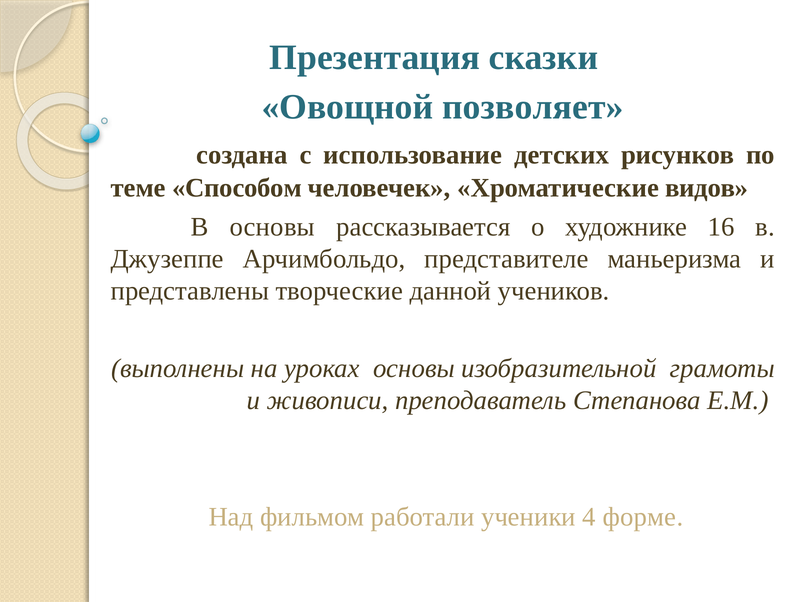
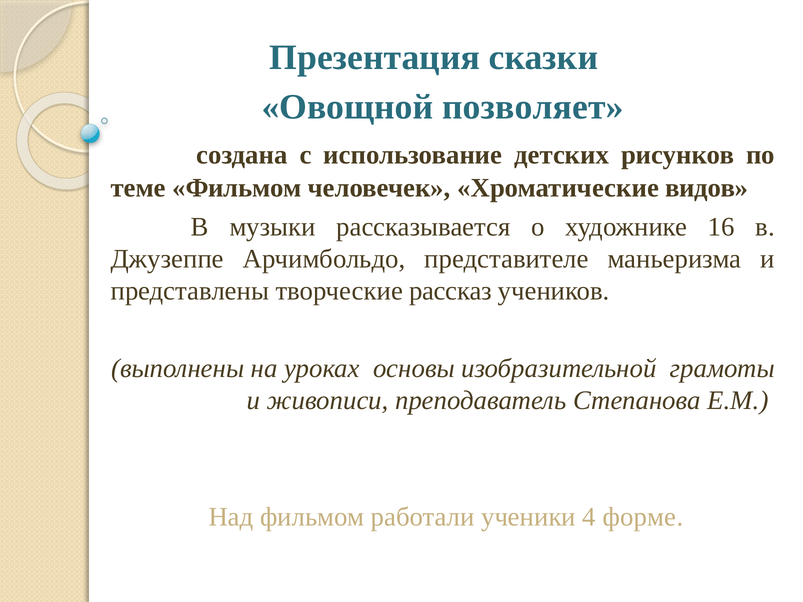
теме Способом: Способом -> Фильмом
В основы: основы -> музыки
данной: данной -> рассказ
